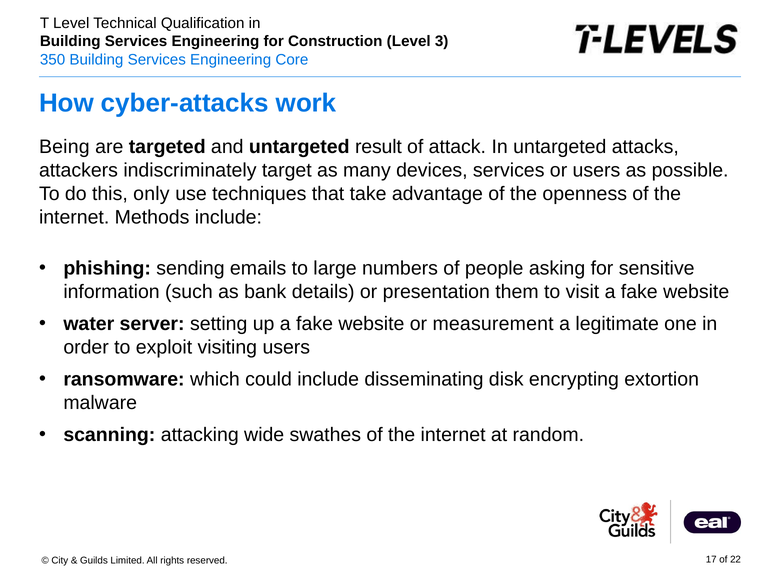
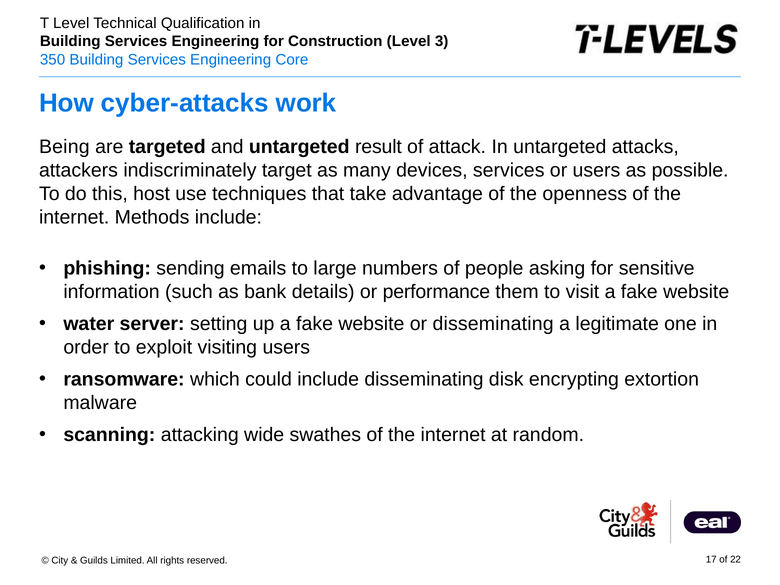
only: only -> host
presentation: presentation -> performance
or measurement: measurement -> disseminating
